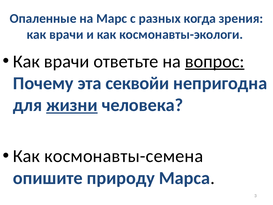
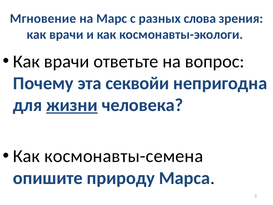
Опаленные: Опаленные -> Мгновение
когда: когда -> слова
вопрос underline: present -> none
